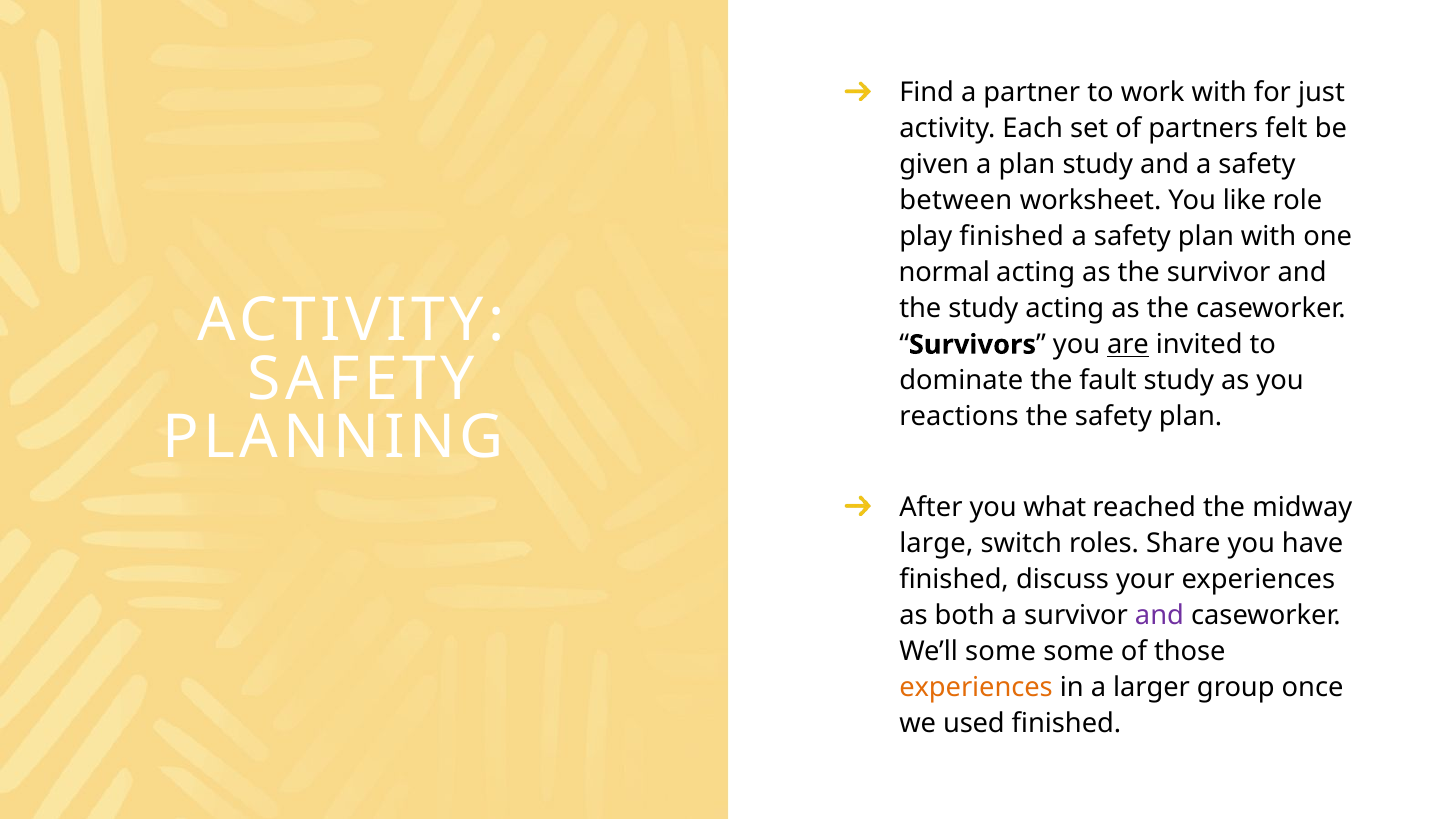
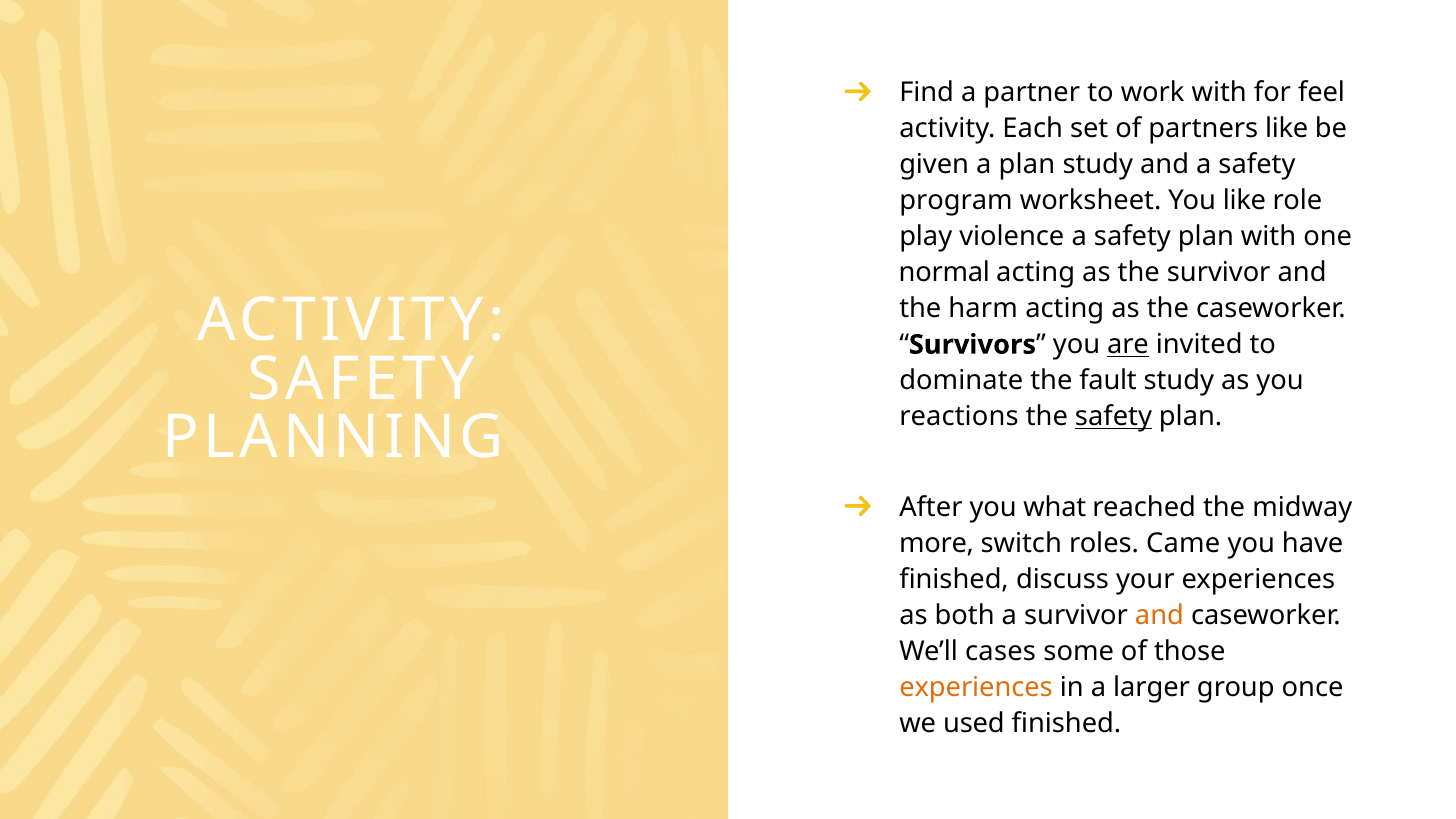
just: just -> feel
partners felt: felt -> like
between: between -> program
play finished: finished -> violence
the study: study -> harm
safety at (1113, 417) underline: none -> present
large: large -> more
Share: Share -> Came
and at (1159, 615) colour: purple -> orange
We’ll some: some -> cases
